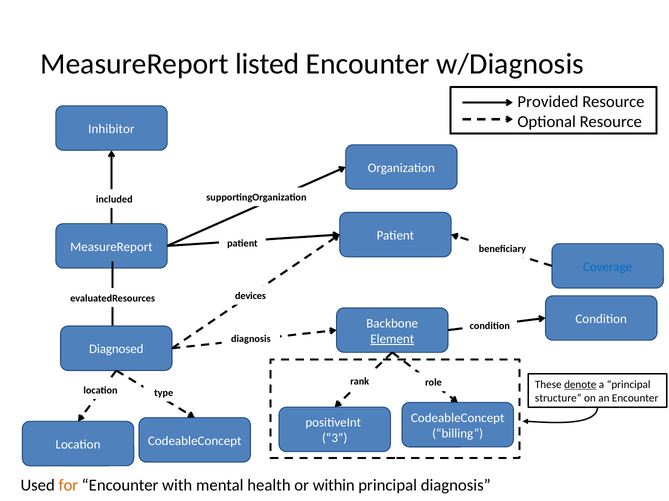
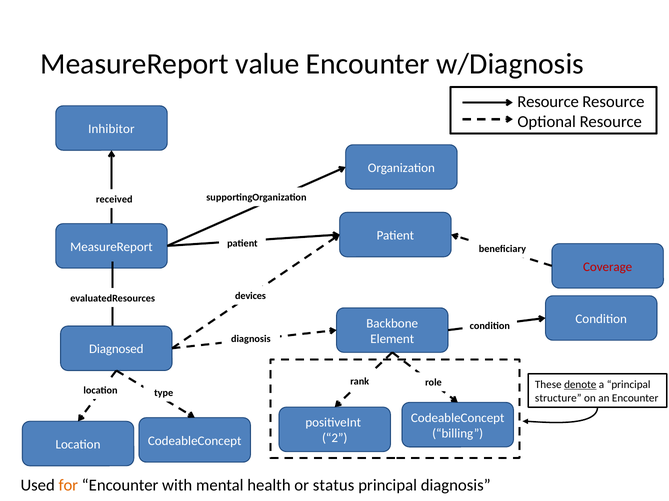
listed: listed -> value
Provided at (548, 102): Provided -> Resource
included: included -> received
Coverage colour: blue -> red
Element underline: present -> none
3: 3 -> 2
within: within -> status
